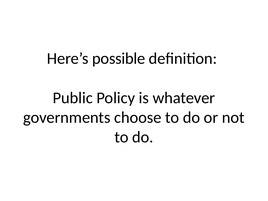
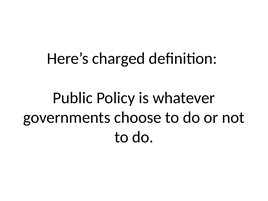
possible: possible -> charged
